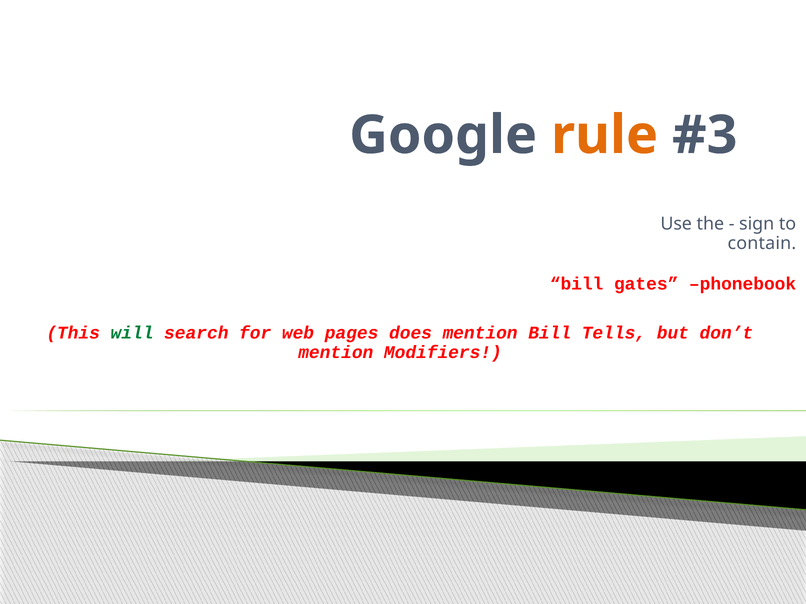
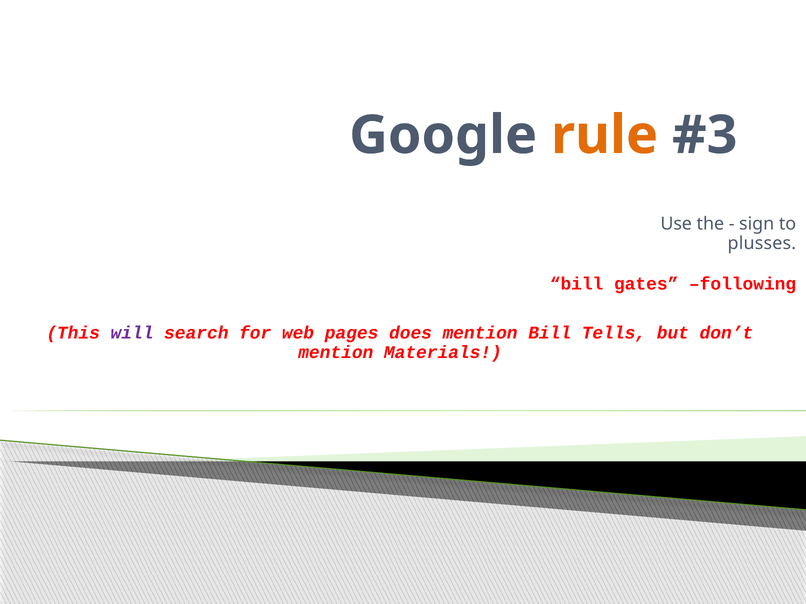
contain: contain -> plusses
phonebook: phonebook -> following
will colour: green -> purple
Modifiers: Modifiers -> Materials
